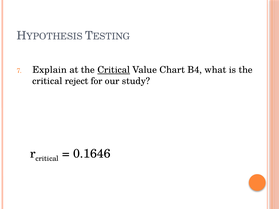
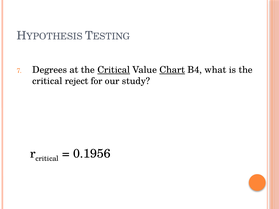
Explain: Explain -> Degrees
Chart underline: none -> present
0.1646: 0.1646 -> 0.1956
